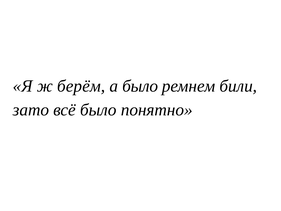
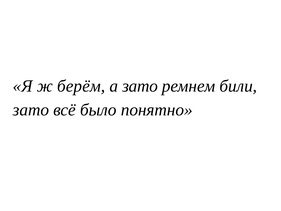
а было: было -> зато
